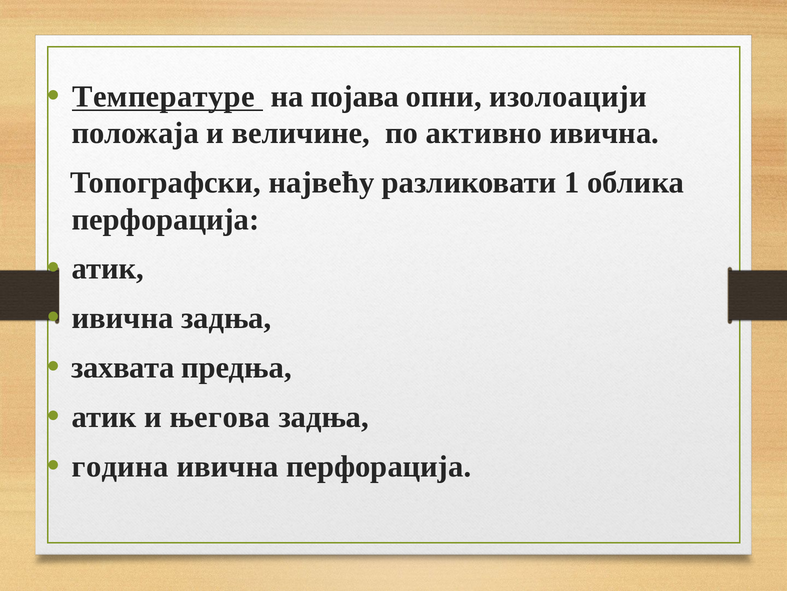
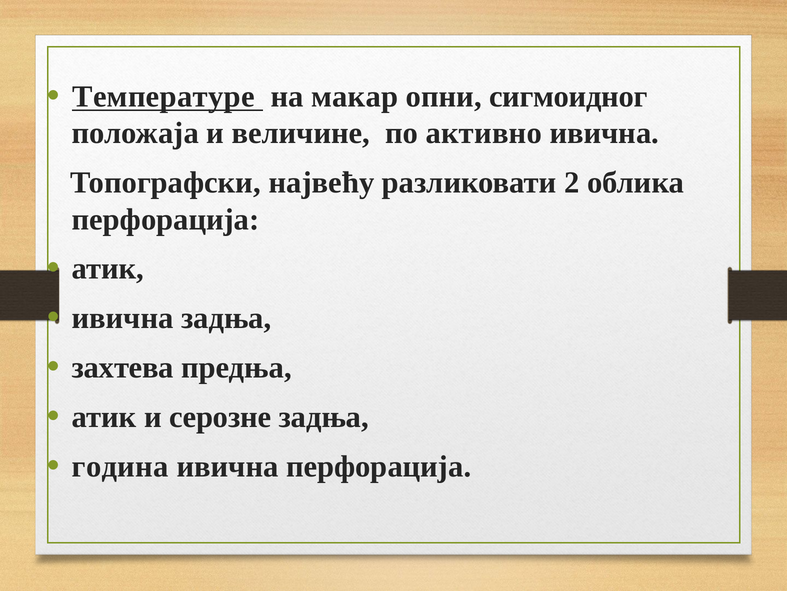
појава: појава -> макар
изолоацији: изолоацији -> сигмоидног
1: 1 -> 2
захвата: захвата -> захтева
његова: његова -> серозне
